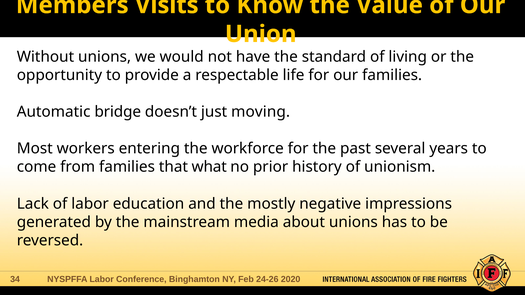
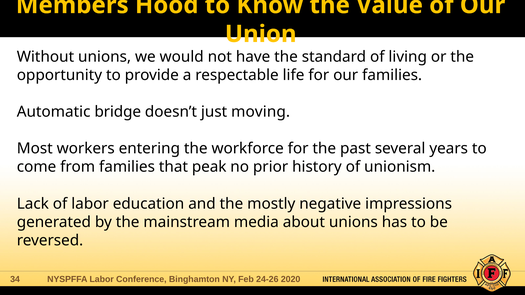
Visits: Visits -> Hood
what: what -> peak
